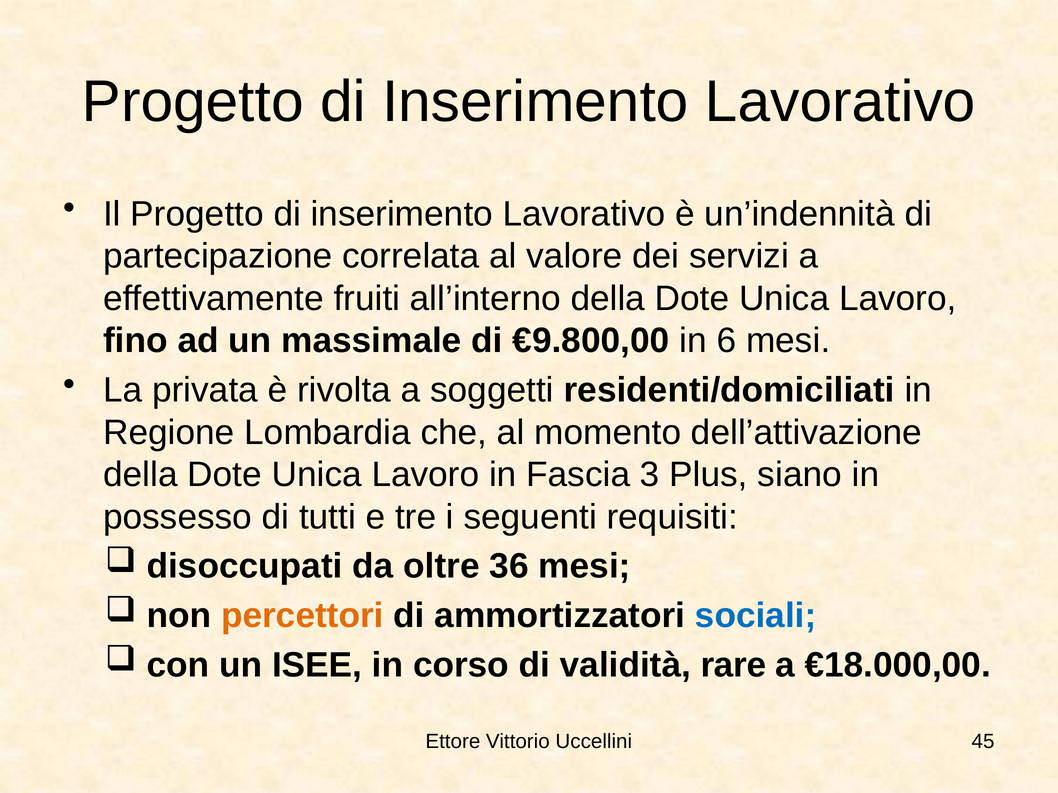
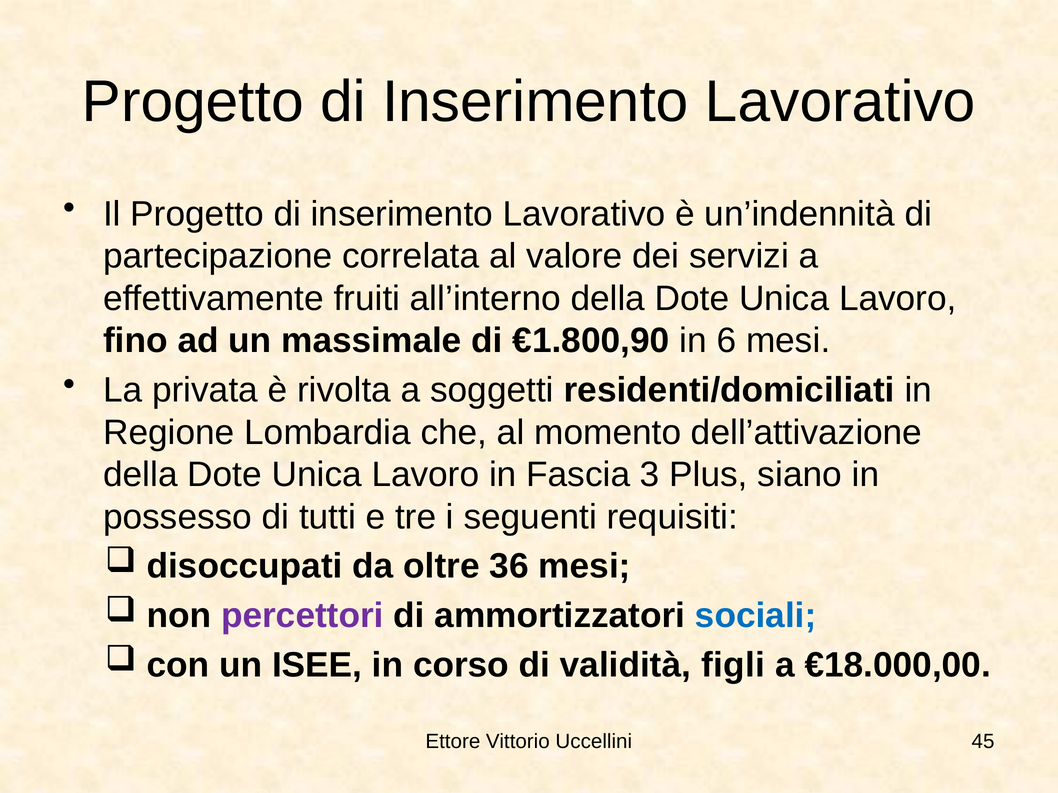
€9.800,00: €9.800,00 -> €1.800,90
percettori colour: orange -> purple
rare: rare -> figli
